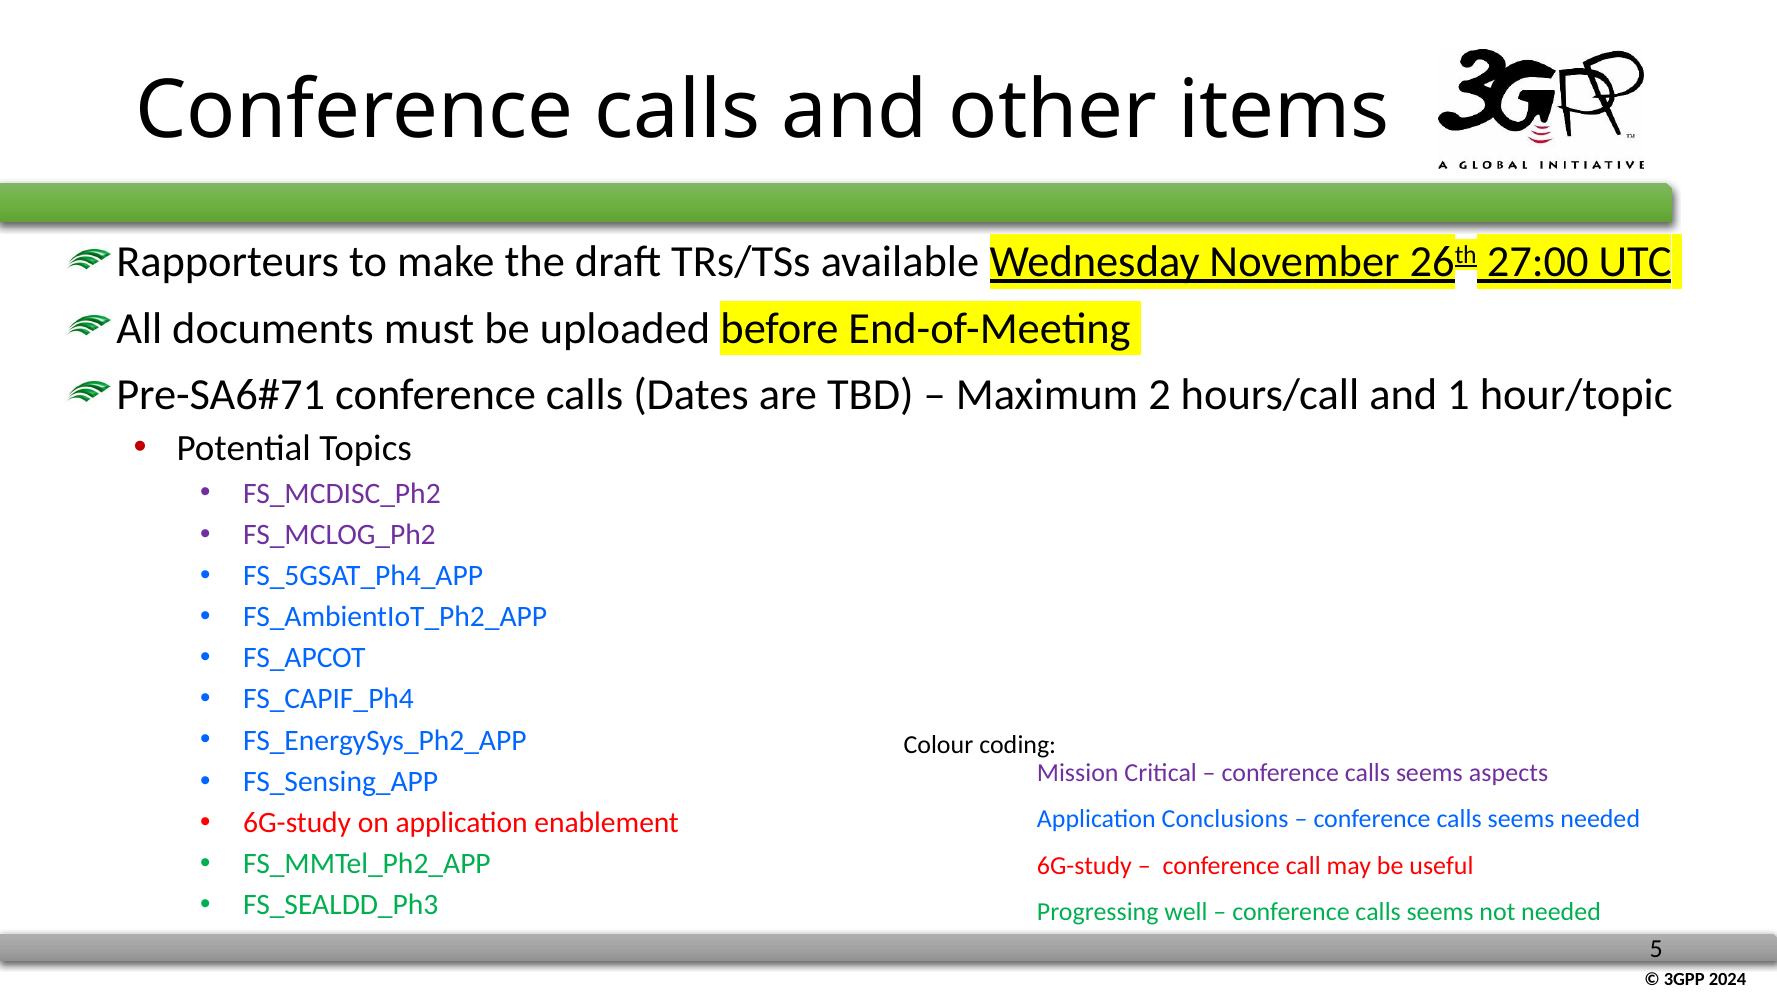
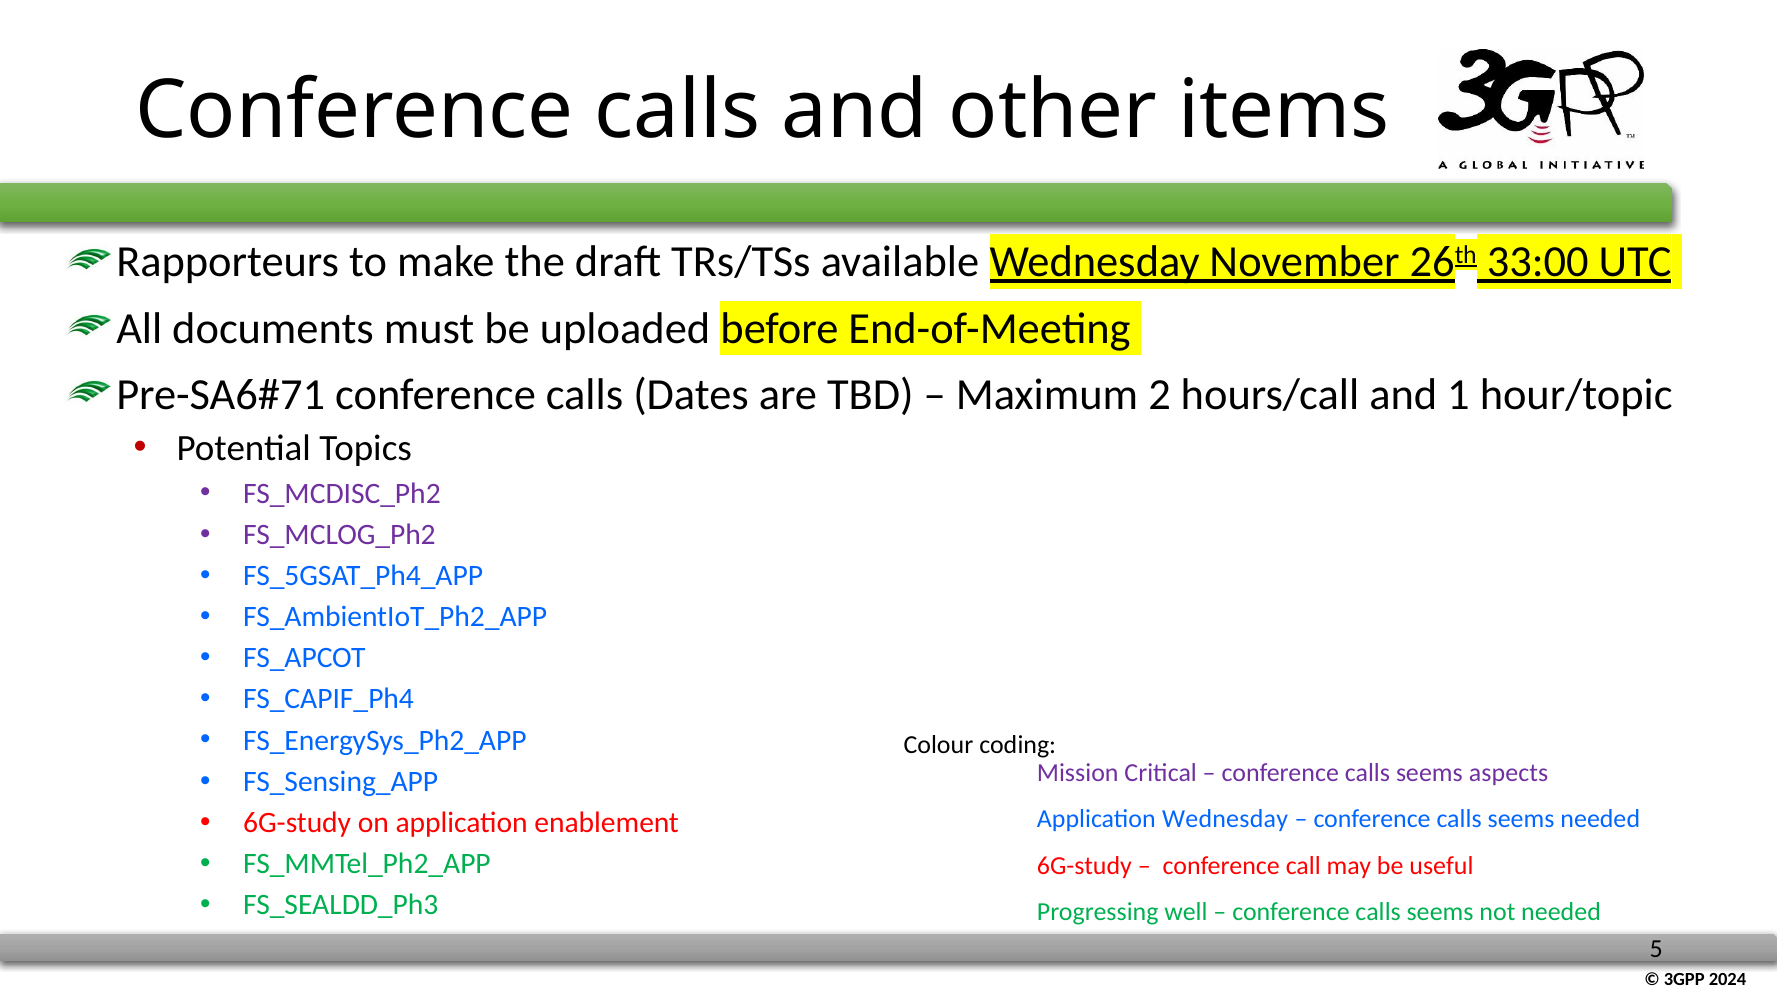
27:00: 27:00 -> 33:00
Application Conclusions: Conclusions -> Wednesday
